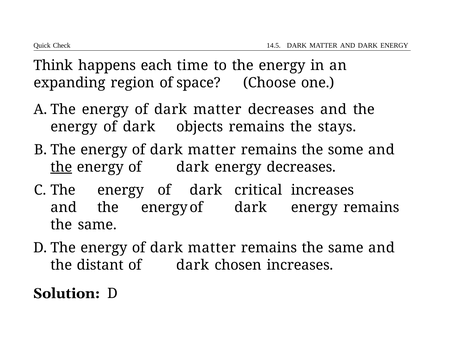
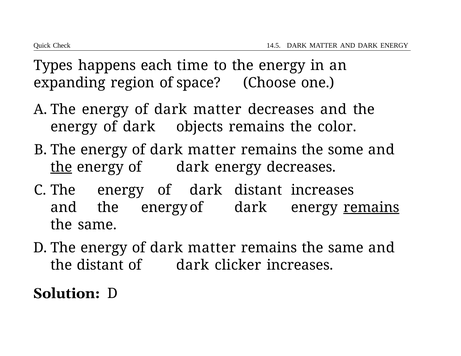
Think: Think -> Types
stays: stays -> color
dark critical: critical -> distant
remains at (371, 208) underline: none -> present
chosen: chosen -> clicker
